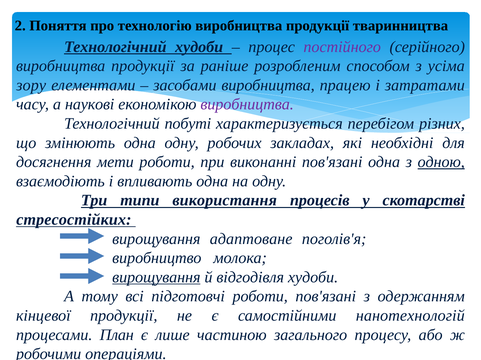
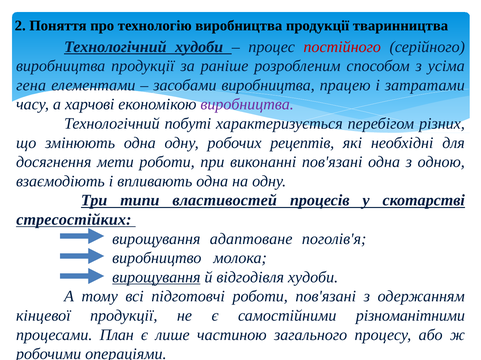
постійного colour: purple -> red
зору: зору -> гена
наукові: наукові -> харчові
закладах: закладах -> рецептів
одною underline: present -> none
використання: використання -> властивостей
нанотехнологій: нанотехнологій -> різноманітними
